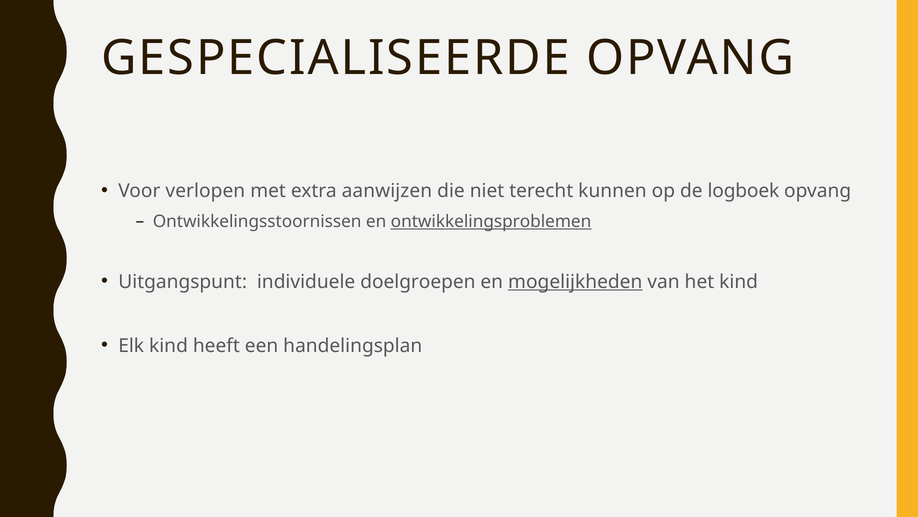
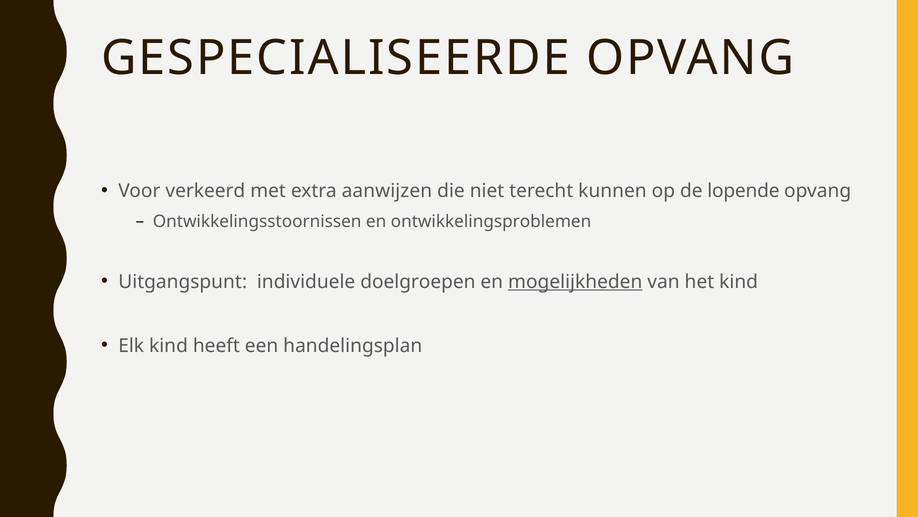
verlopen: verlopen -> verkeerd
logboek: logboek -> lopende
ontwikkelingsproblemen underline: present -> none
